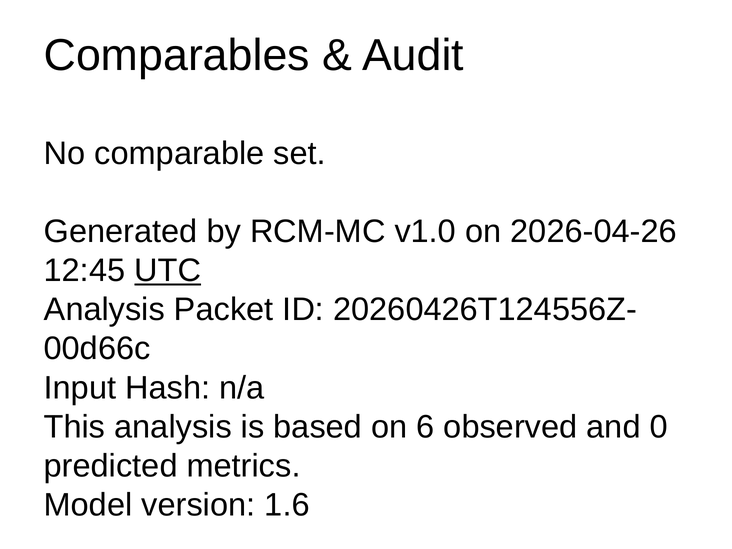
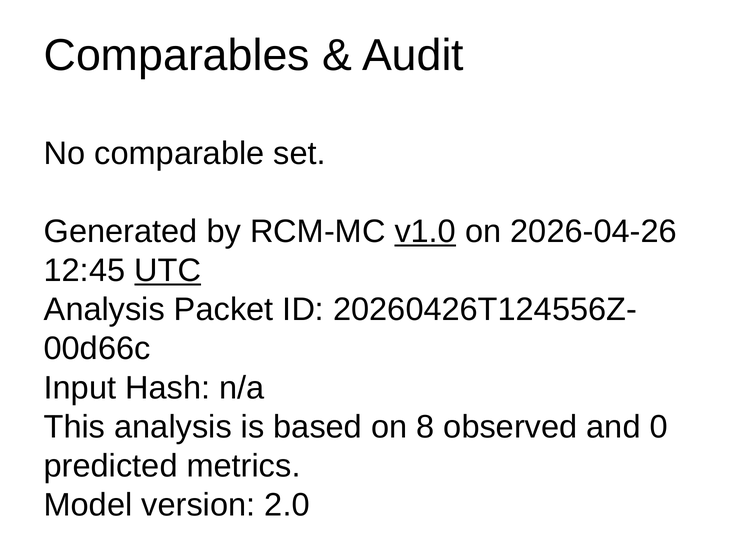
v1.0 underline: none -> present
6: 6 -> 8
1.6: 1.6 -> 2.0
